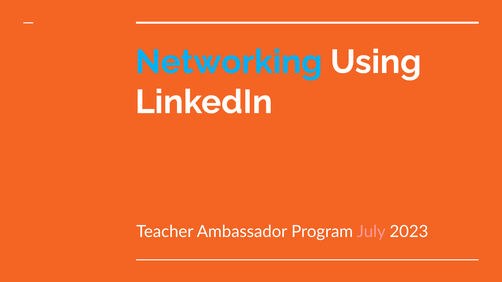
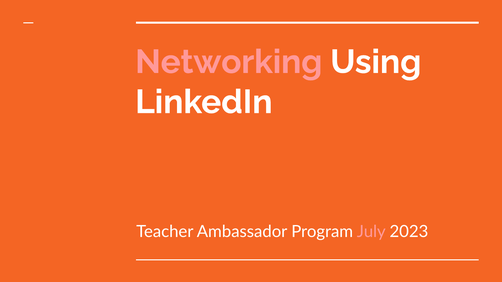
Networking colour: light blue -> pink
